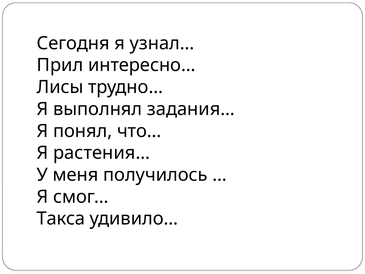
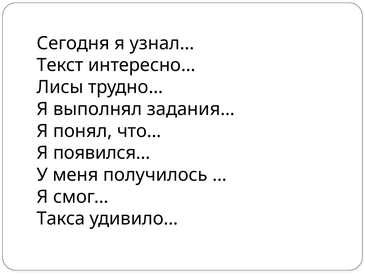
Прил: Прил -> Текст
растения…: растения… -> появился…
